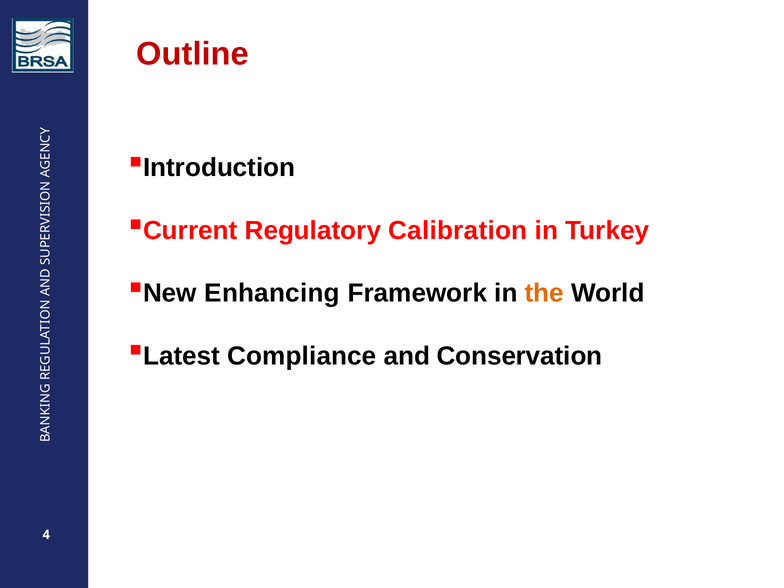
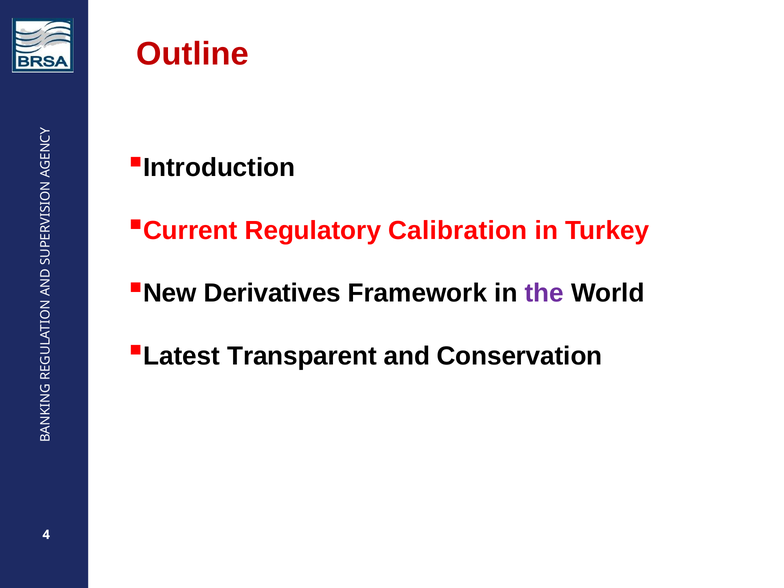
Enhancing: Enhancing -> Derivatives
the colour: orange -> purple
Compliance: Compliance -> Transparent
